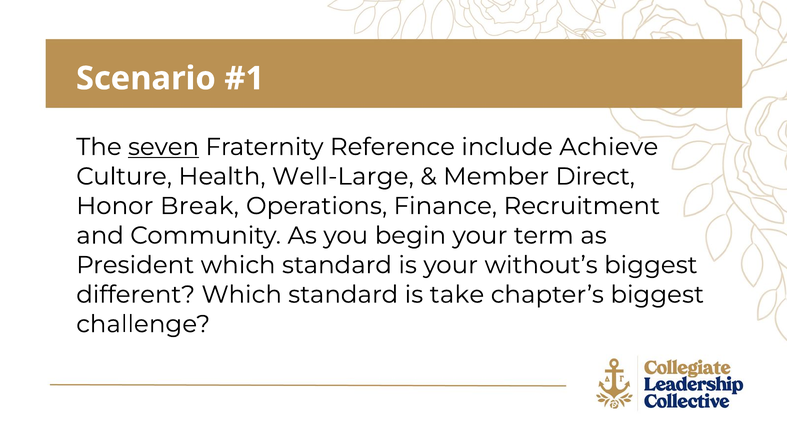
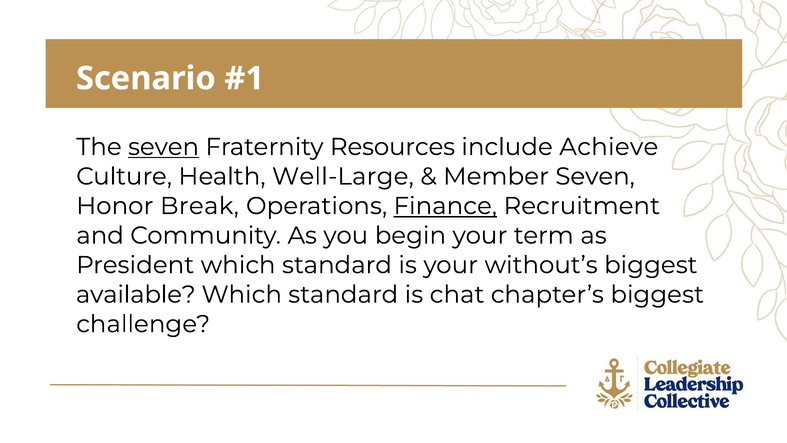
Reference: Reference -> Resources
Member Direct: Direct -> Seven
Finance underline: none -> present
different: different -> available
take: take -> chat
